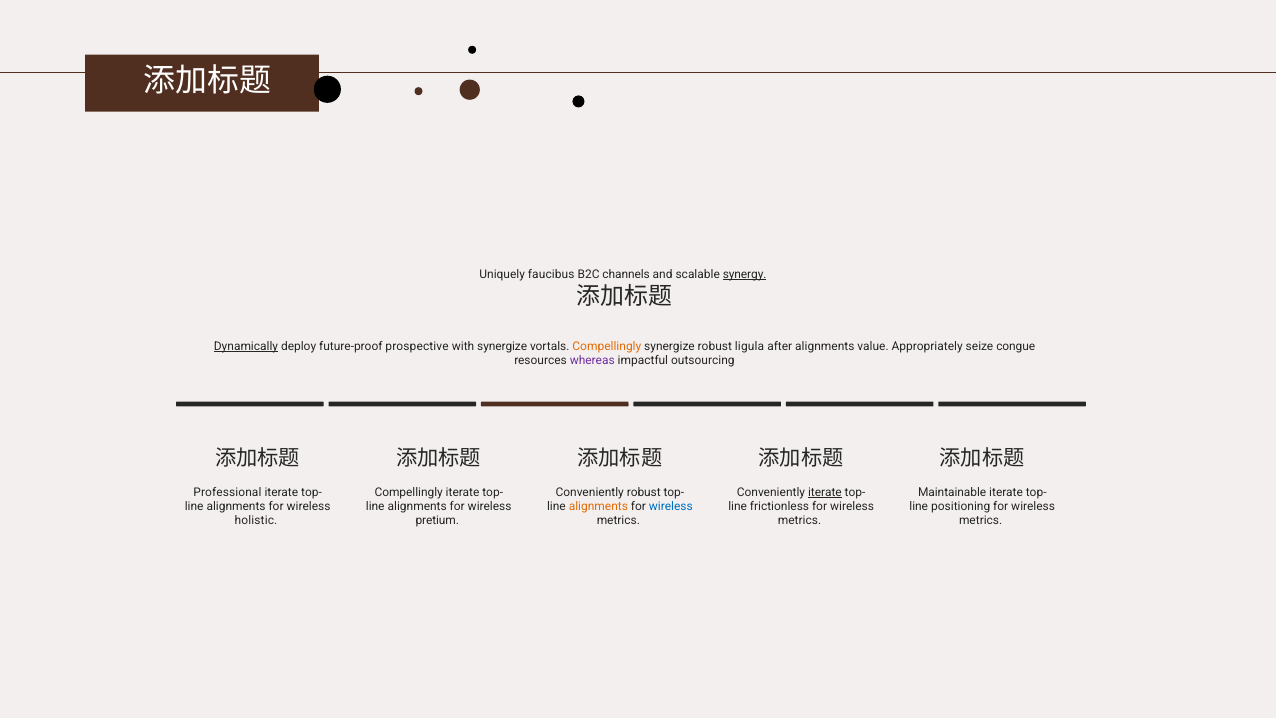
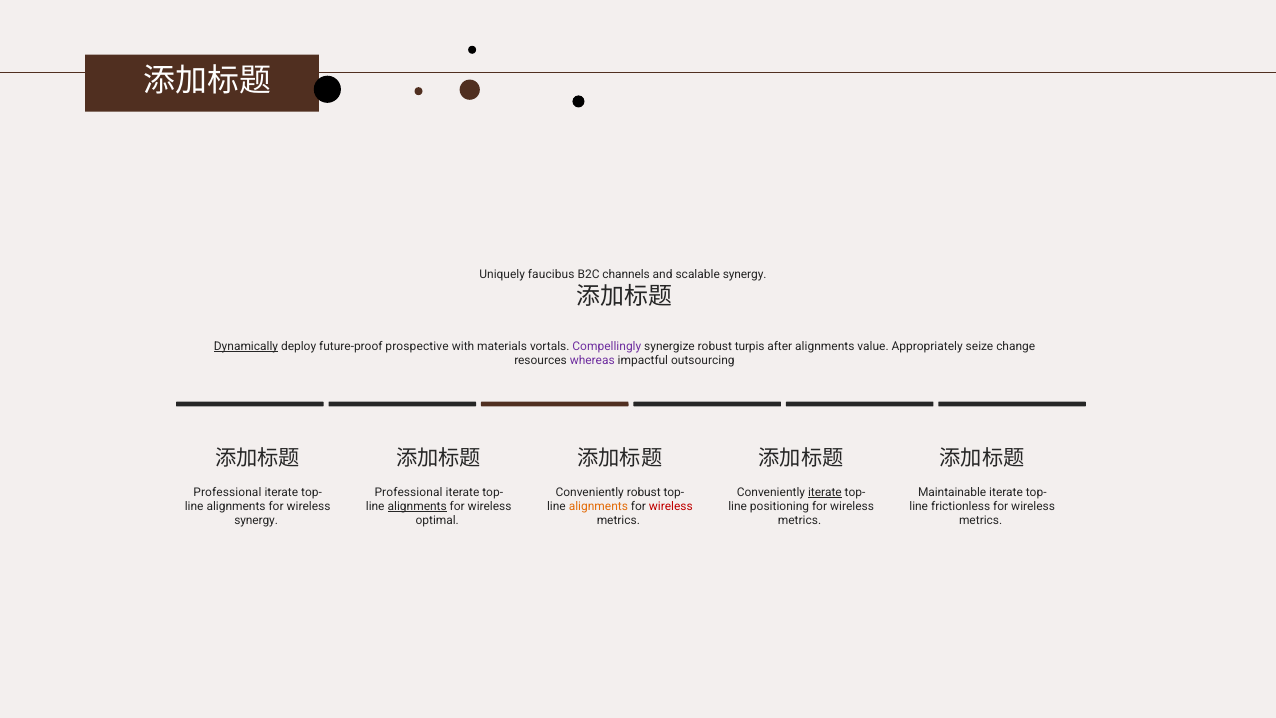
synergy at (745, 274) underline: present -> none
with synergize: synergize -> materials
Compellingly at (607, 346) colour: orange -> purple
ligula: ligula -> turpis
congue: congue -> change
Compellingly at (409, 492): Compellingly -> Professional
alignments at (417, 506) underline: none -> present
wireless at (671, 506) colour: blue -> red
frictionless: frictionless -> positioning
positioning: positioning -> frictionless
holistic at (256, 521): holistic -> synergy
pretium: pretium -> optimal
